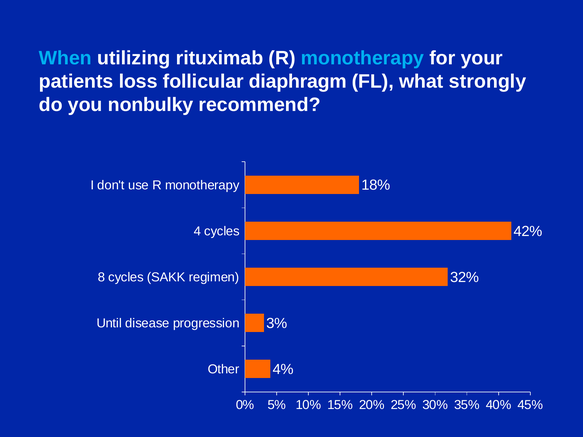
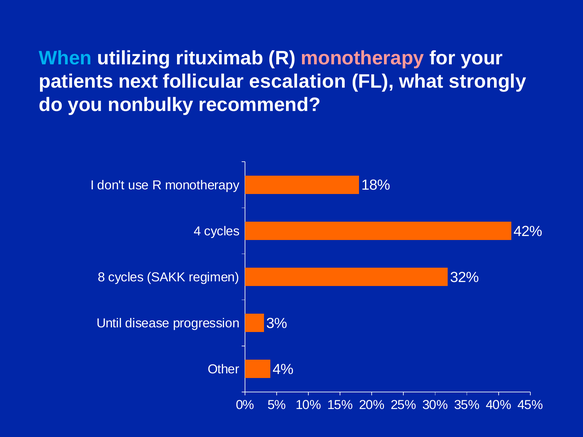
monotherapy at (363, 58) colour: light blue -> pink
loss: loss -> next
diaphragm: diaphragm -> escalation
